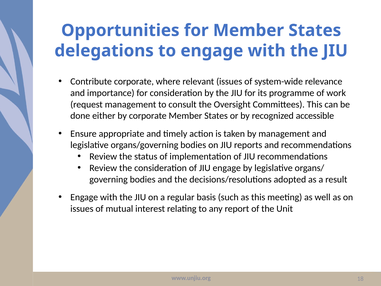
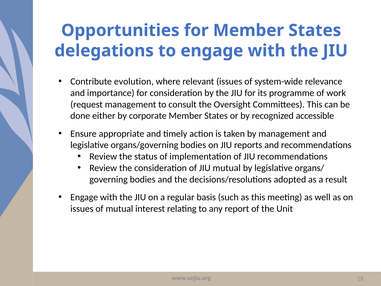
Contribute corporate: corporate -> evolution
JIU engage: engage -> mutual
